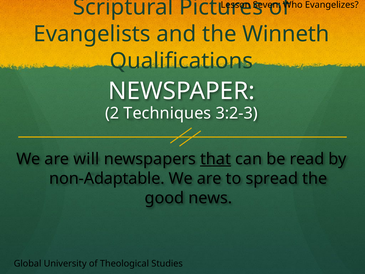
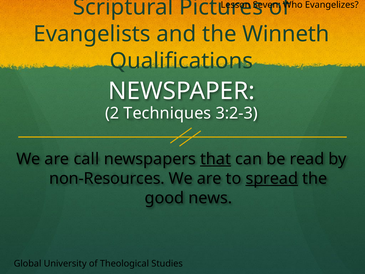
will: will -> call
non-Adaptable: non-Adaptable -> non-Resources
spread underline: none -> present
